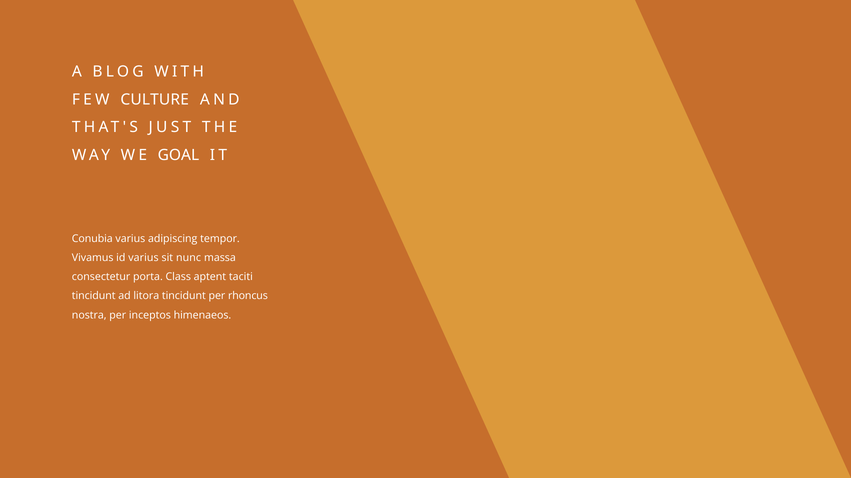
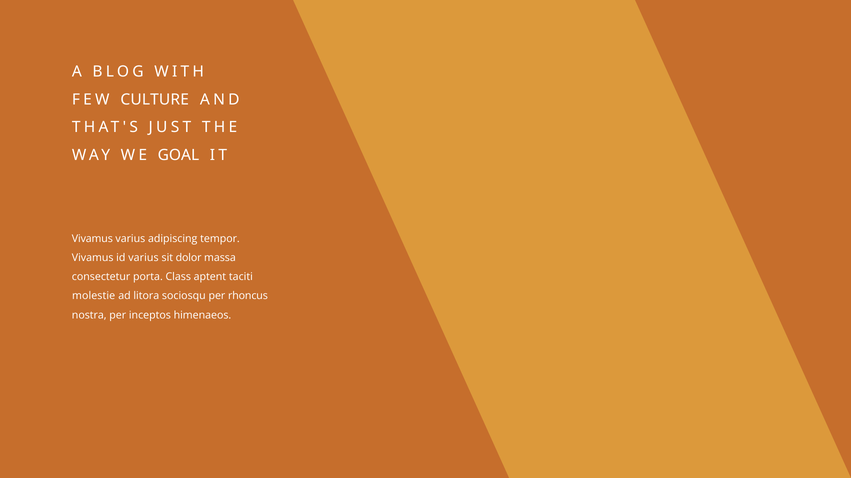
Conubia at (92, 239): Conubia -> Vivamus
nunc: nunc -> dolor
tincidunt at (94, 296): tincidunt -> molestie
litora tincidunt: tincidunt -> sociosqu
